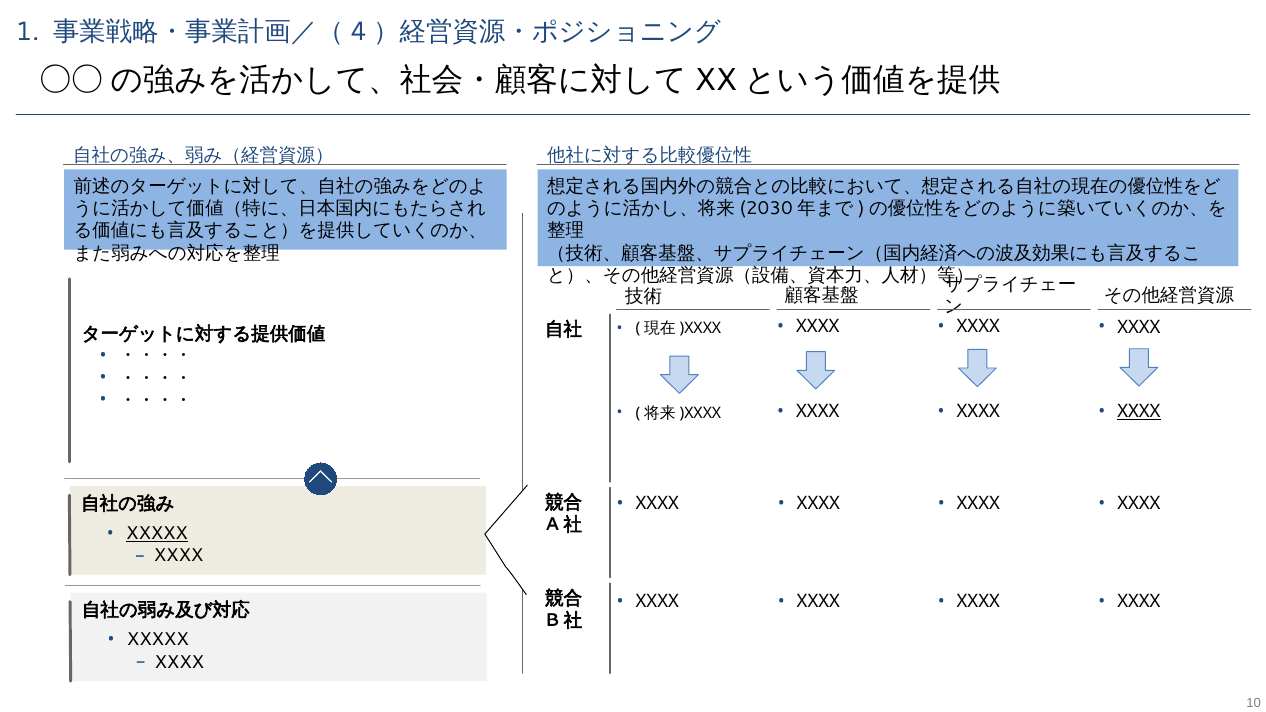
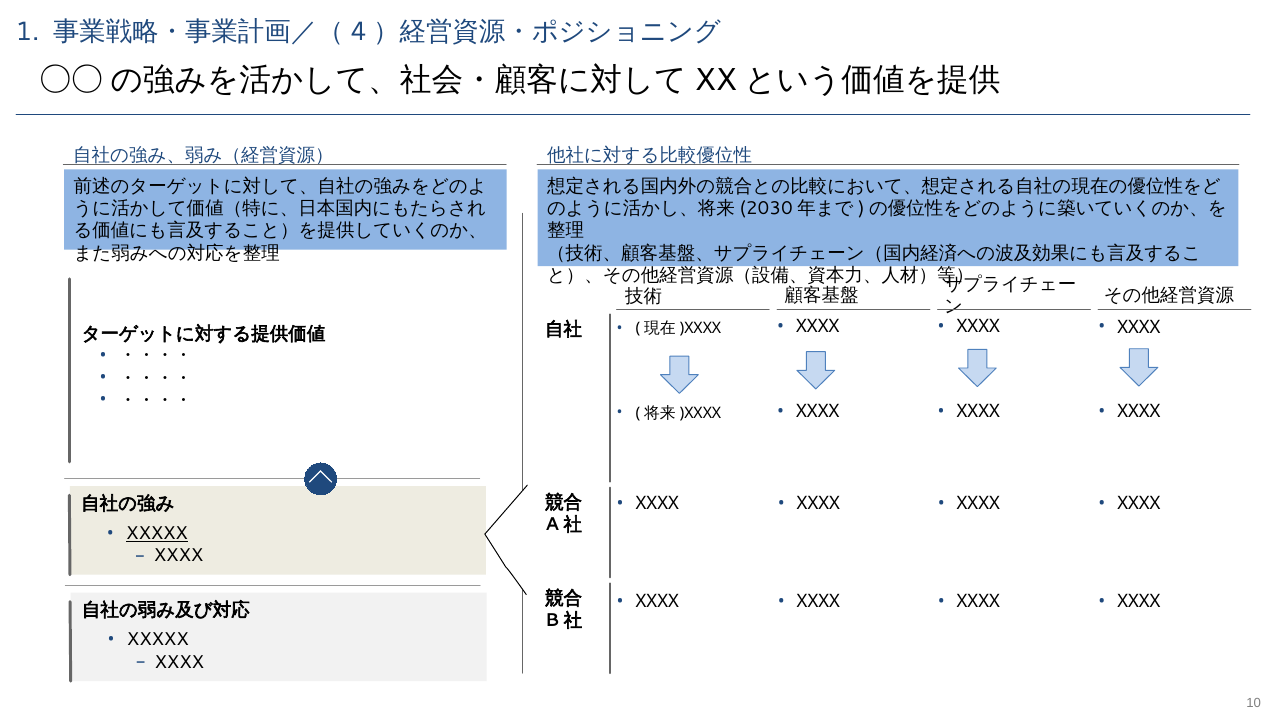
XXXX at (1139, 412) underline: present -> none
